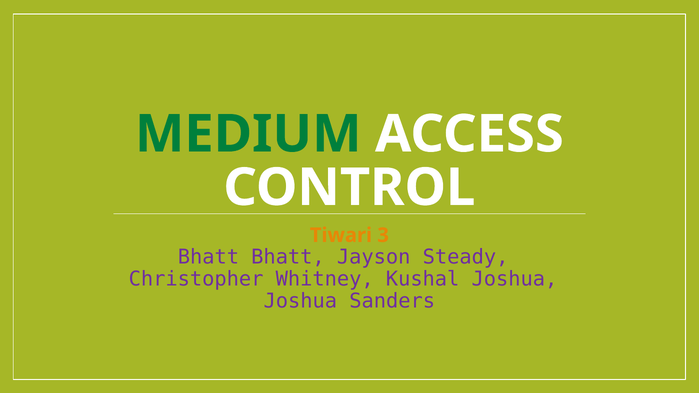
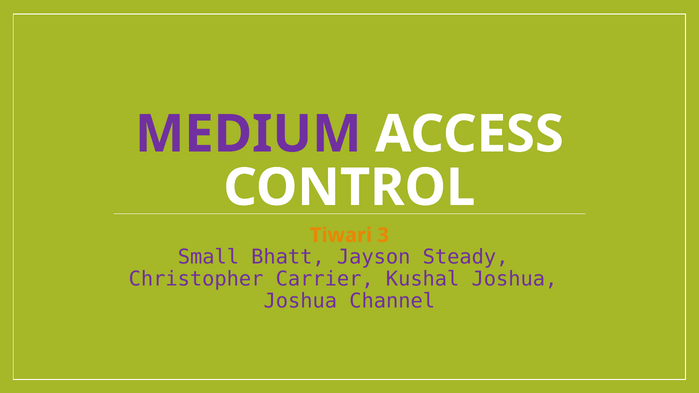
MEDIUM colour: green -> purple
Bhatt at (208, 257): Bhatt -> Small
Whitney: Whitney -> Carrier
Sanders: Sanders -> Channel
